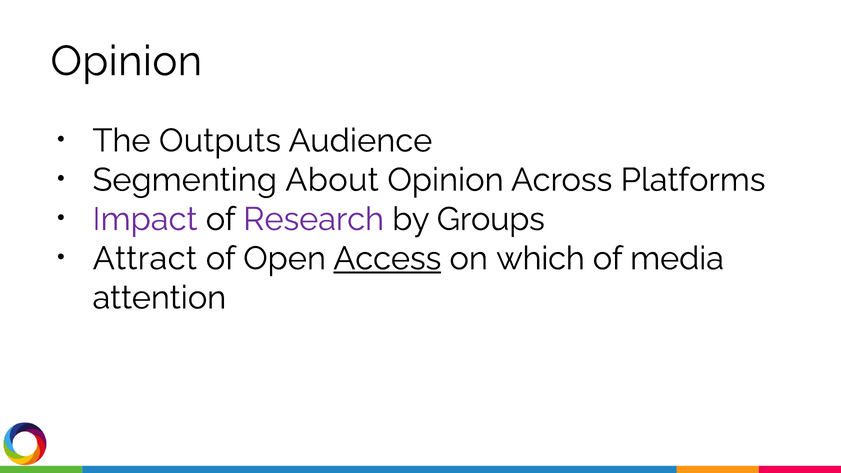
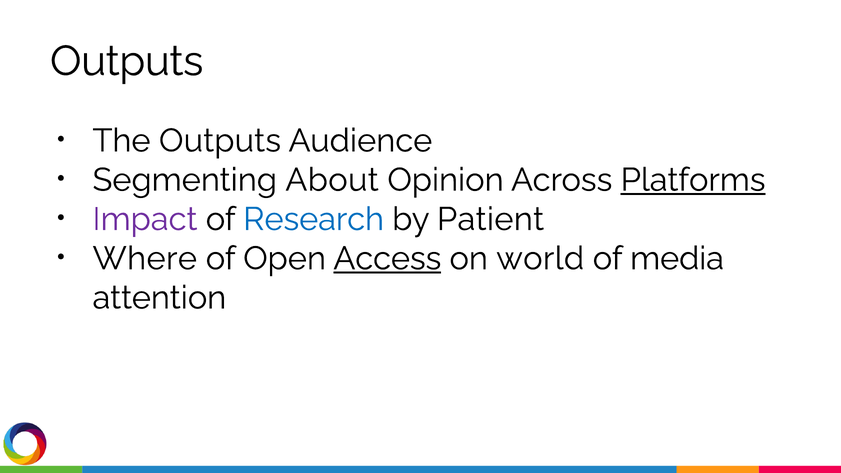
Opinion at (126, 61): Opinion -> Outputs
Platforms underline: none -> present
Research colour: purple -> blue
Groups: Groups -> Patient
Attract: Attract -> Where
which: which -> world
